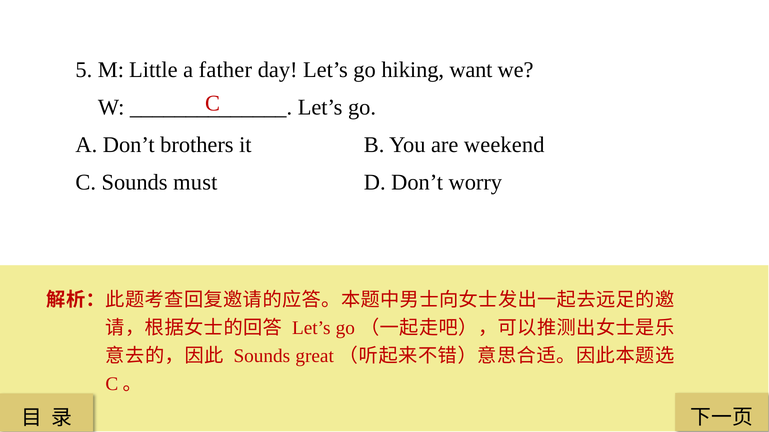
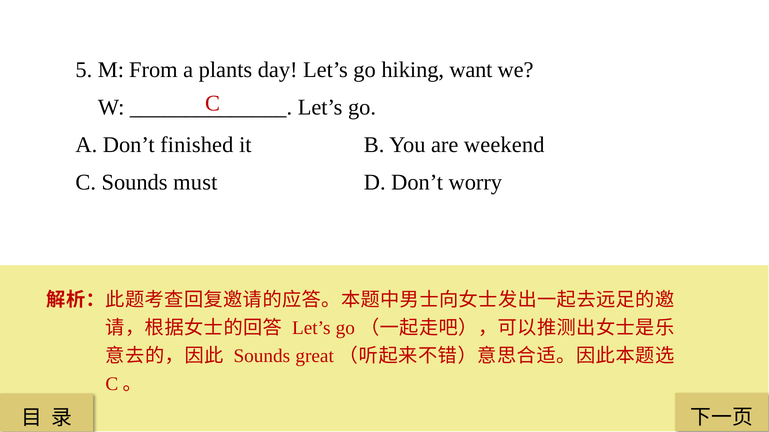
Little: Little -> From
father: father -> plants
brothers: brothers -> finished
